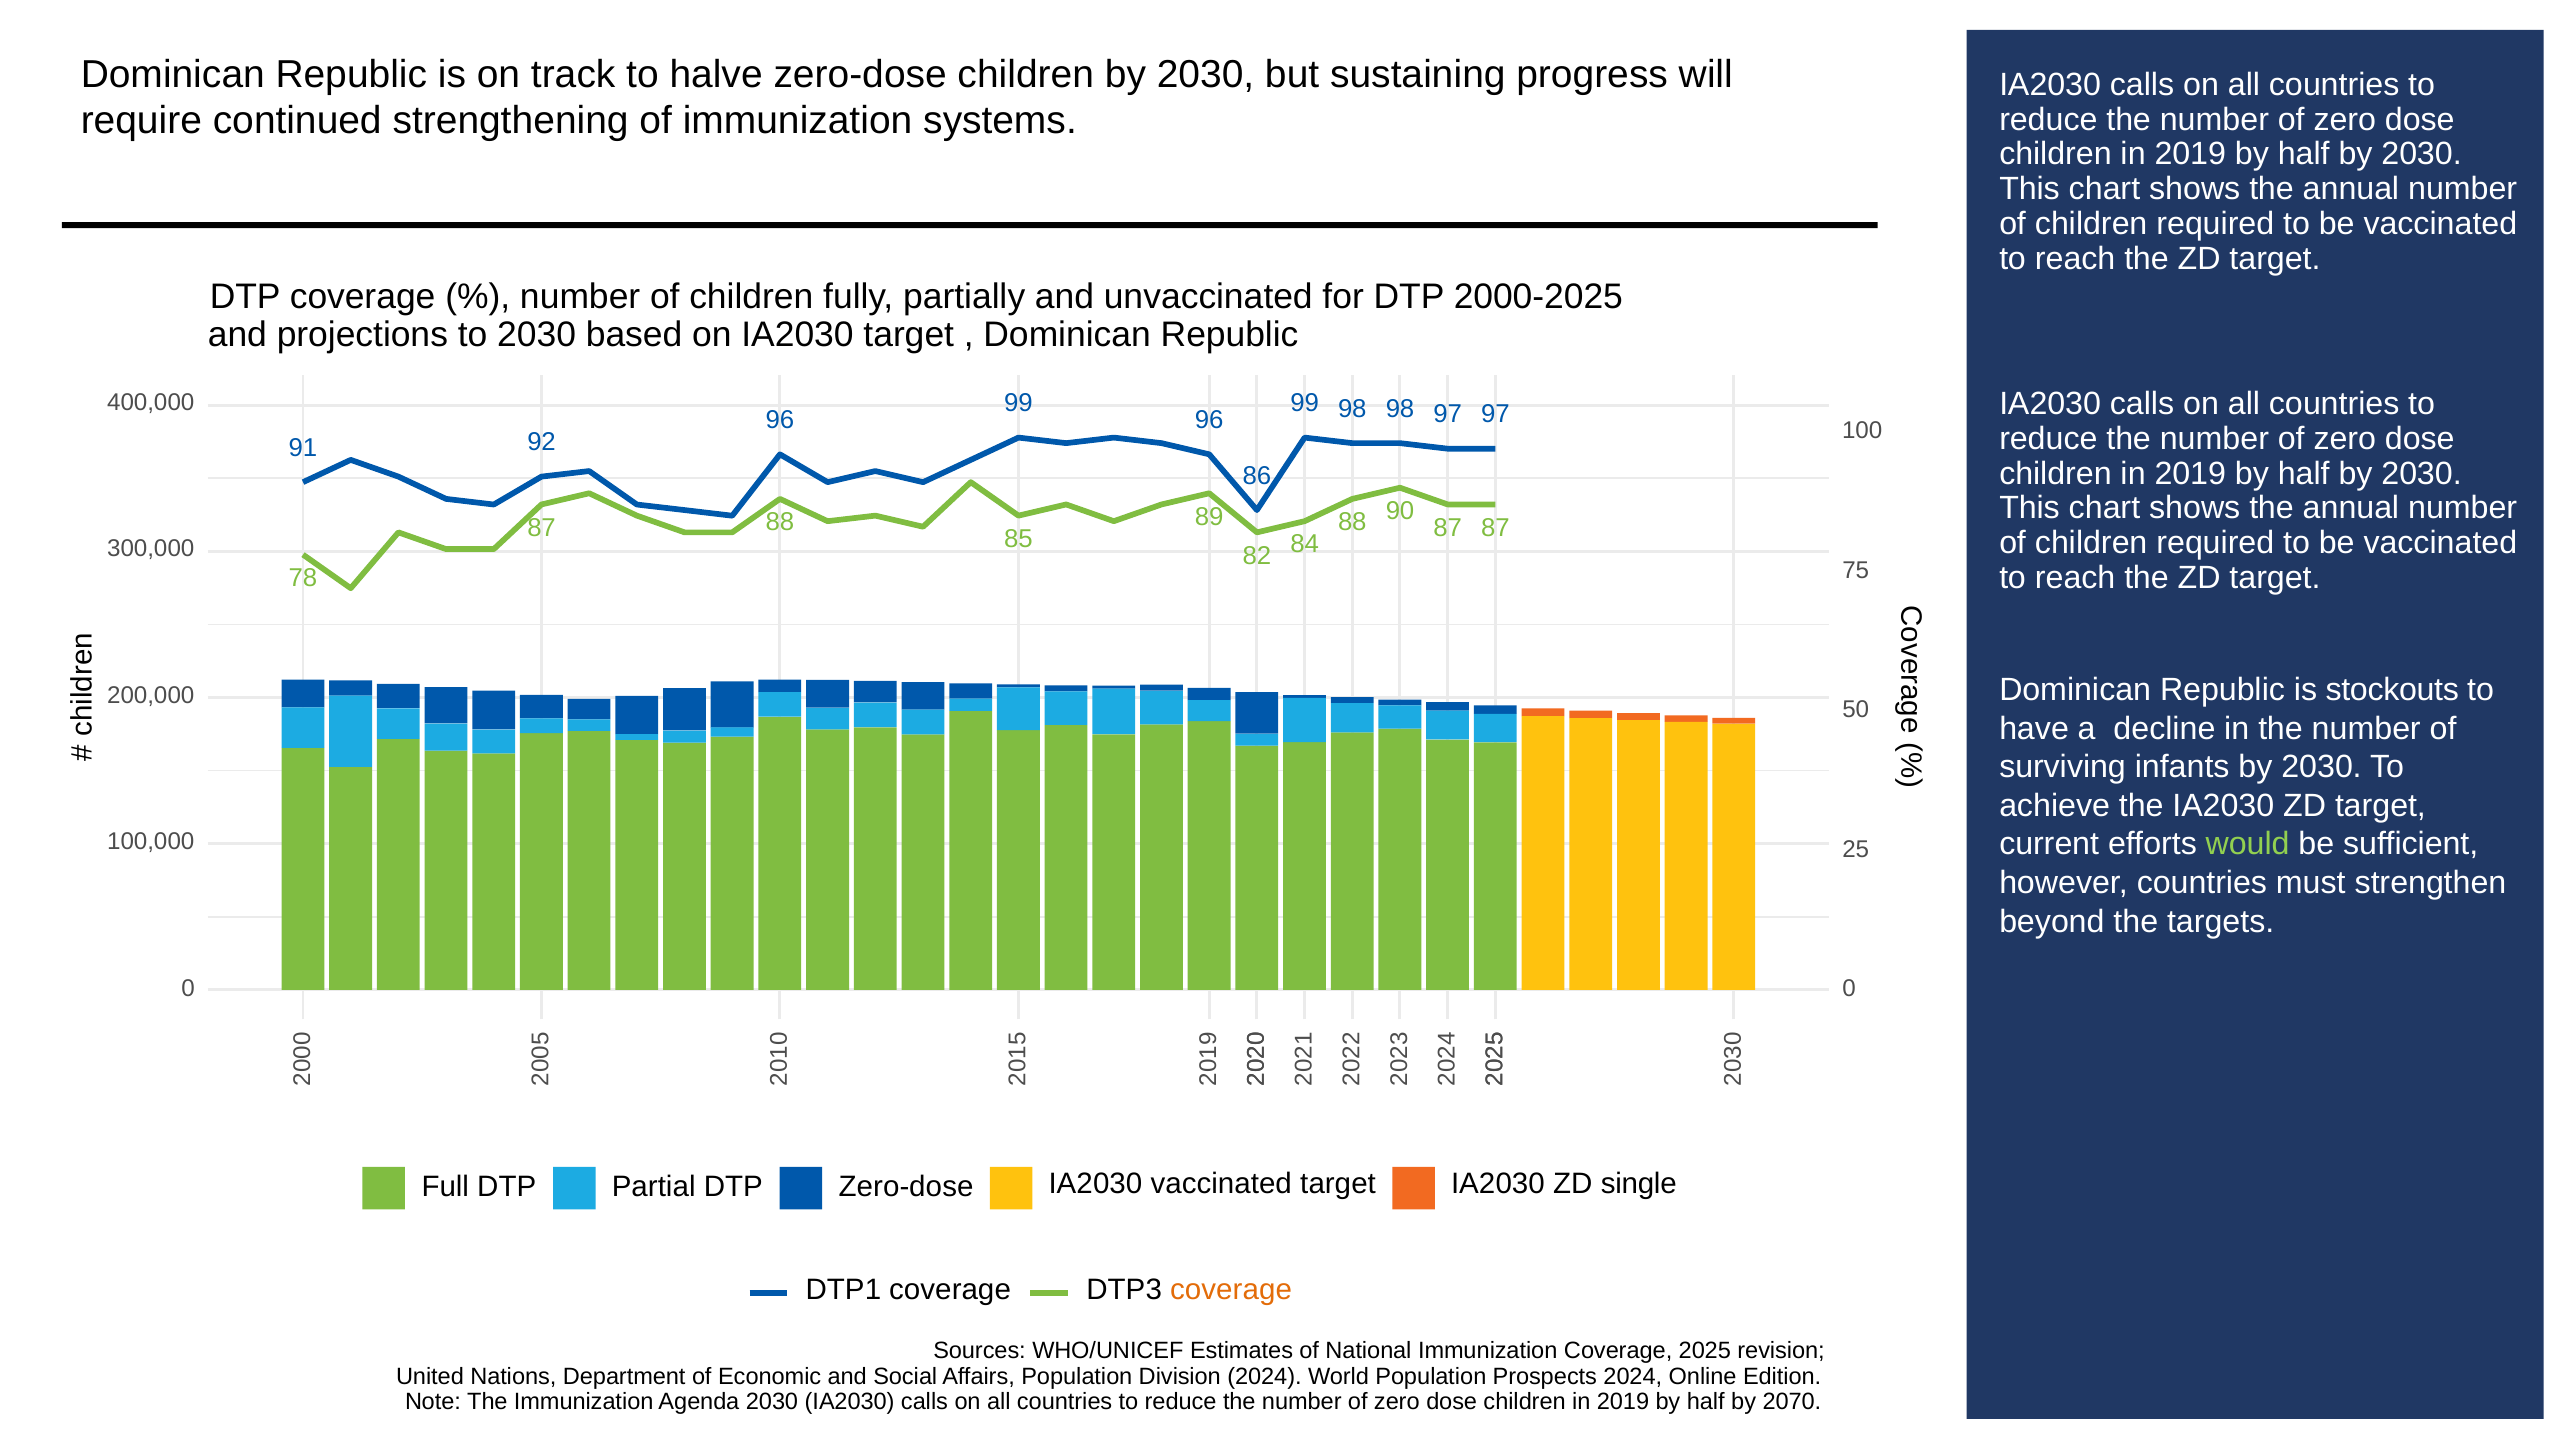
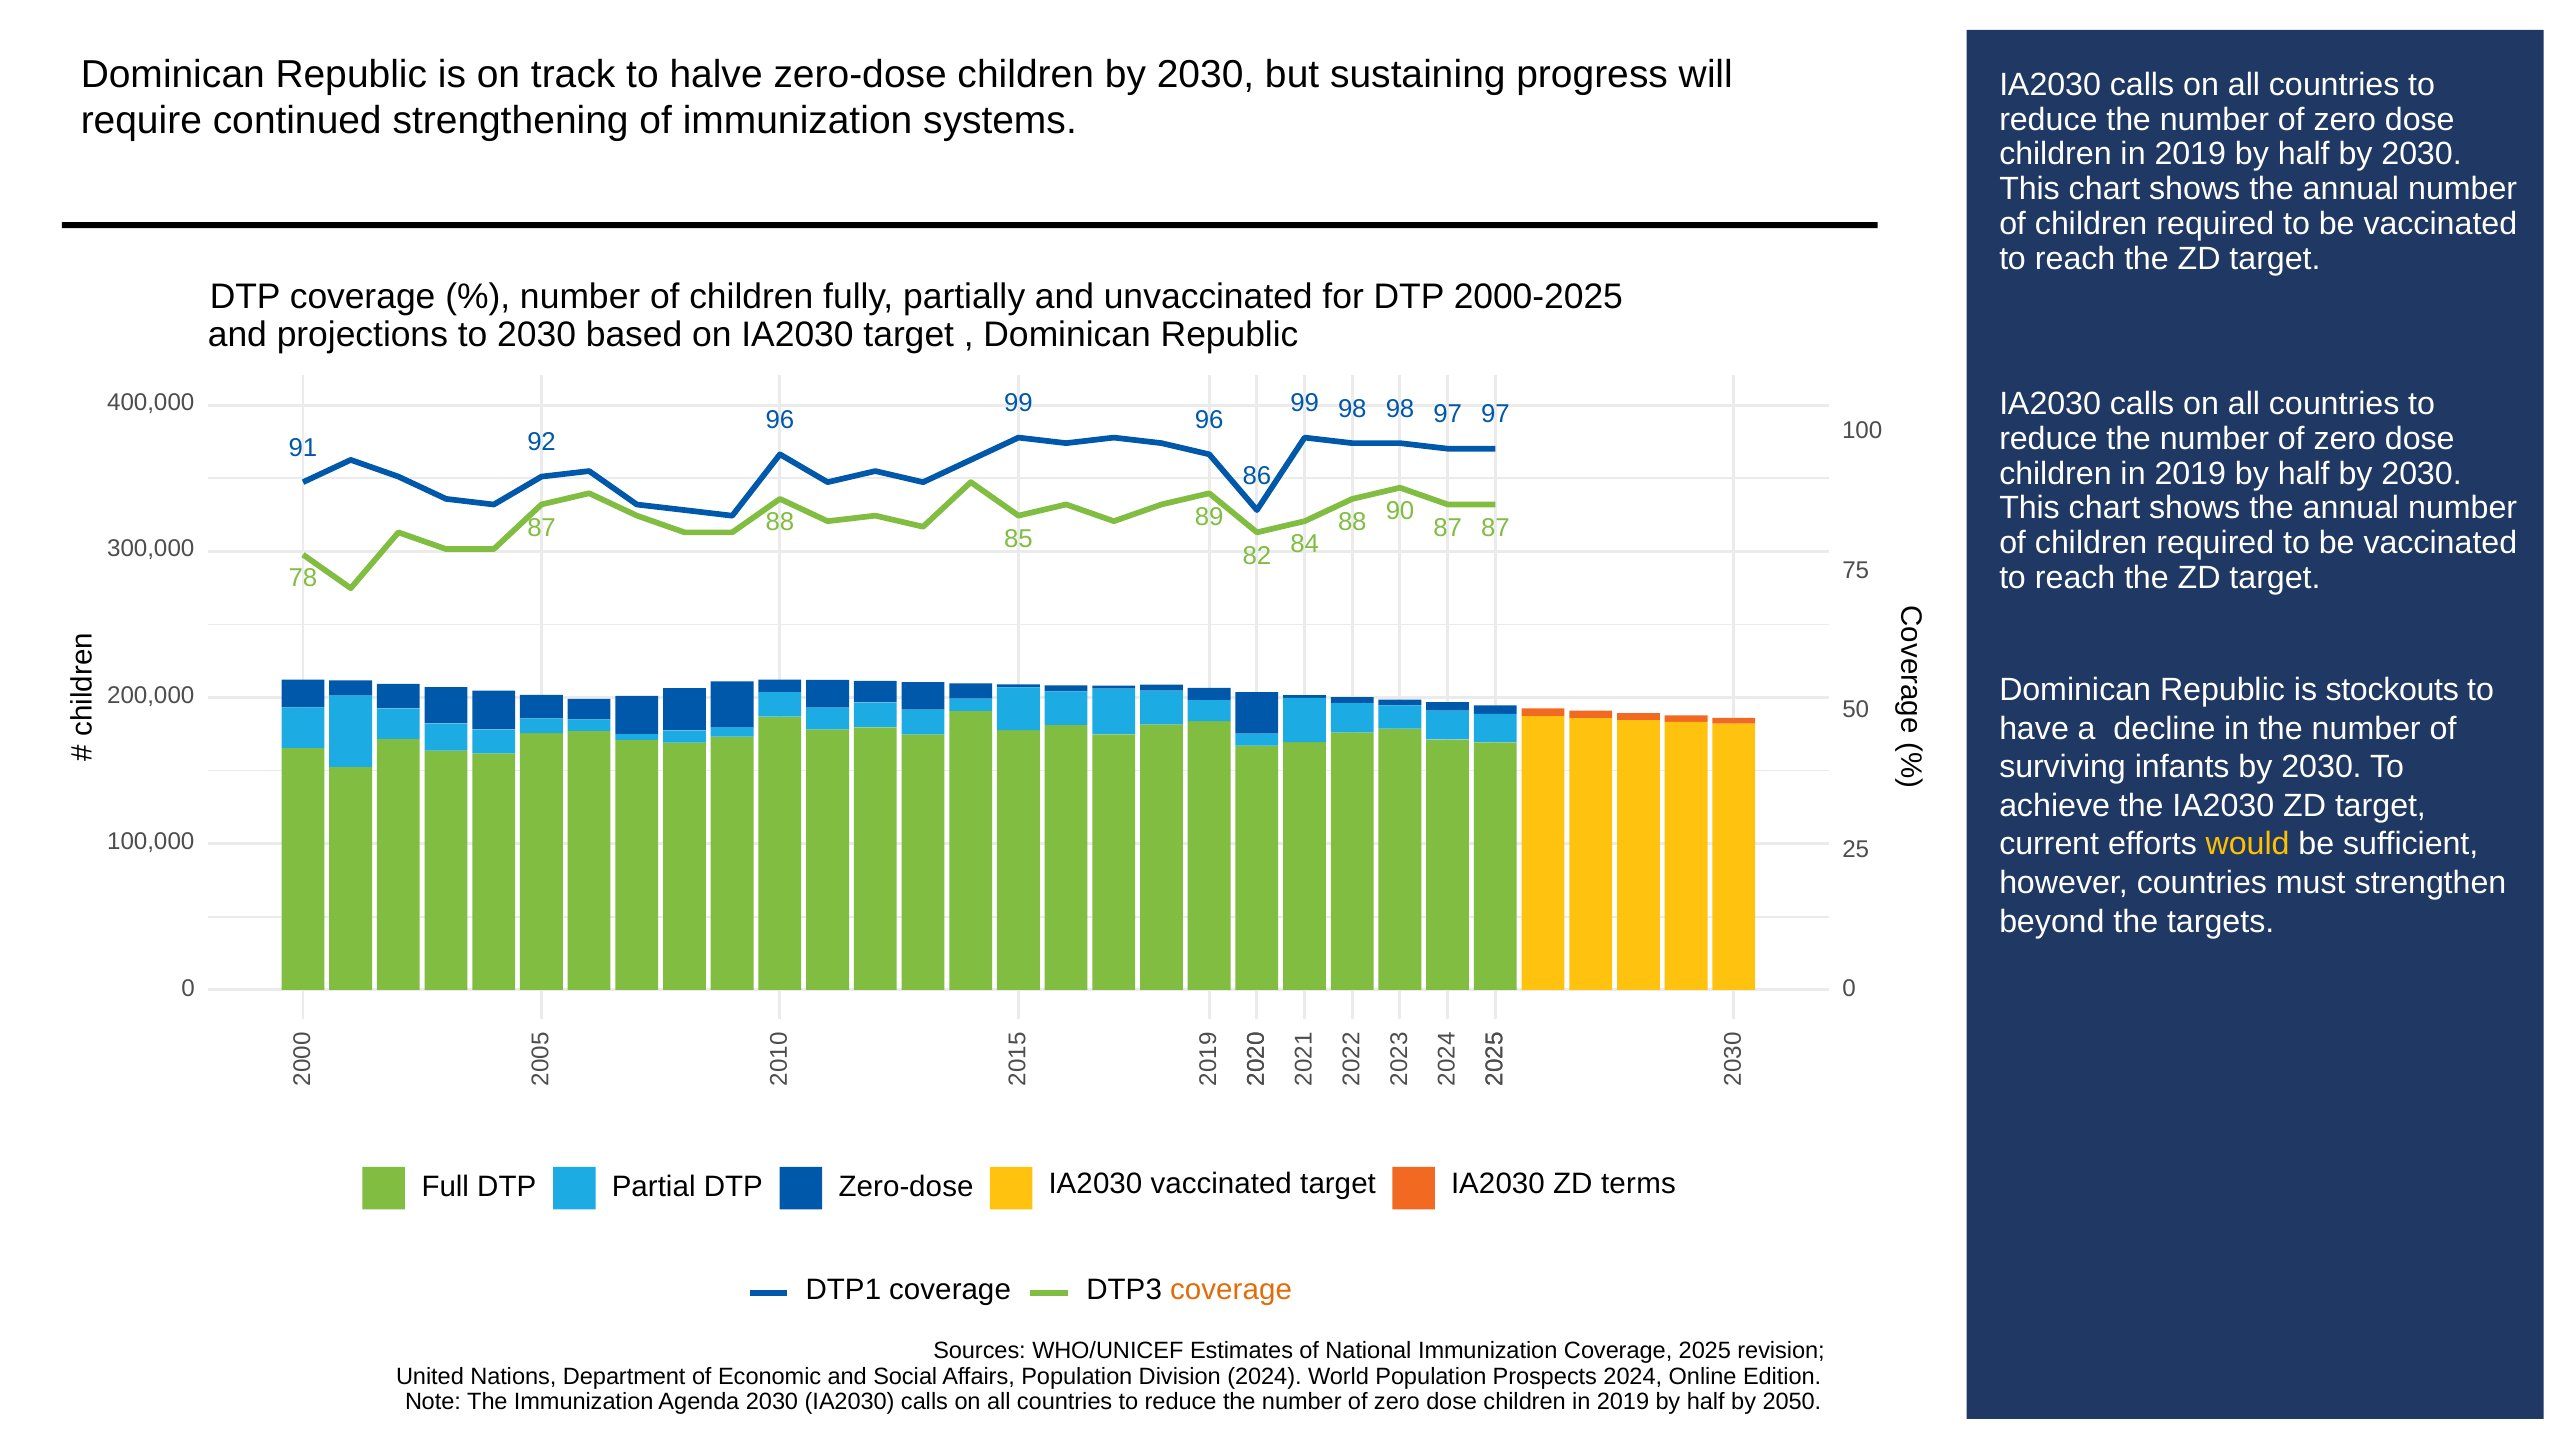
would colour: light green -> yellow
single: single -> terms
2070: 2070 -> 2050
